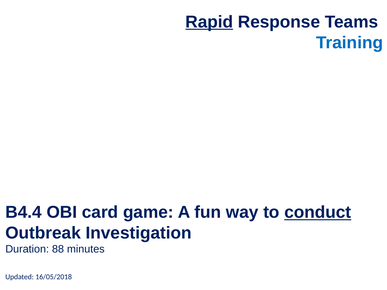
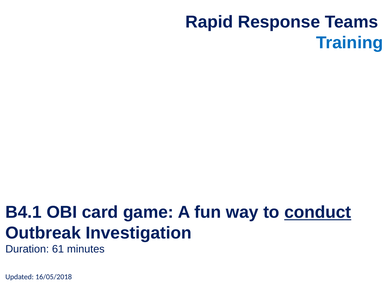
Rapid underline: present -> none
B4.4: B4.4 -> B4.1
88: 88 -> 61
